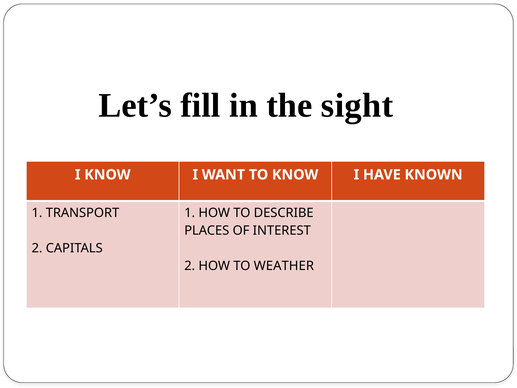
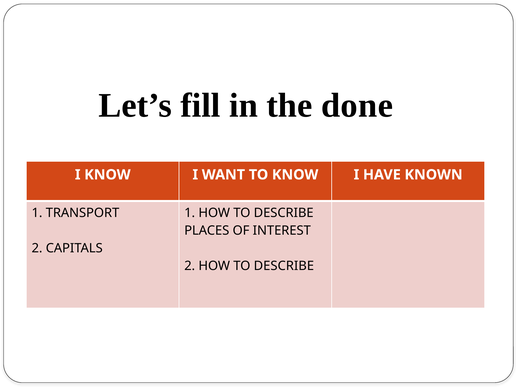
sight: sight -> done
2 HOW TO WEATHER: WEATHER -> DESCRIBE
